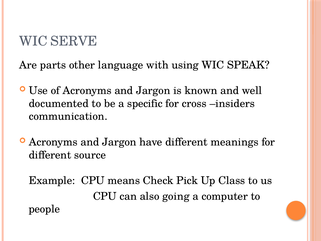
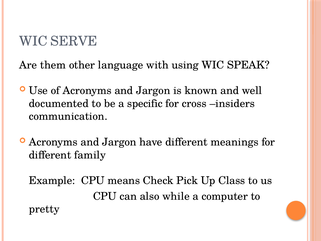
parts: parts -> them
source: source -> family
going: going -> while
people: people -> pretty
